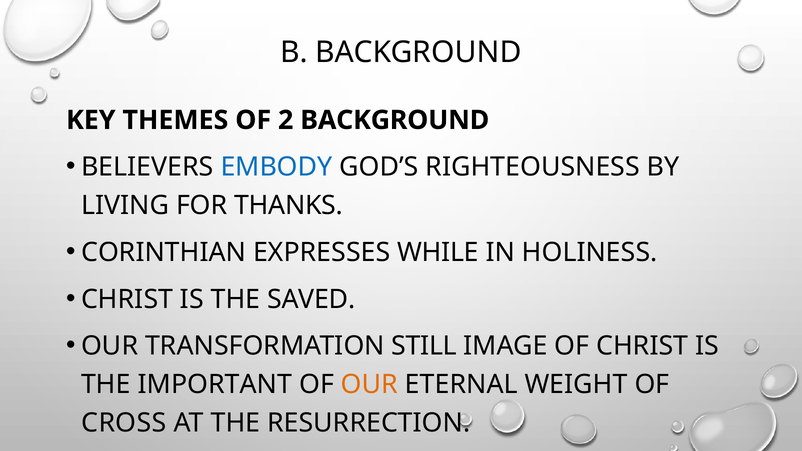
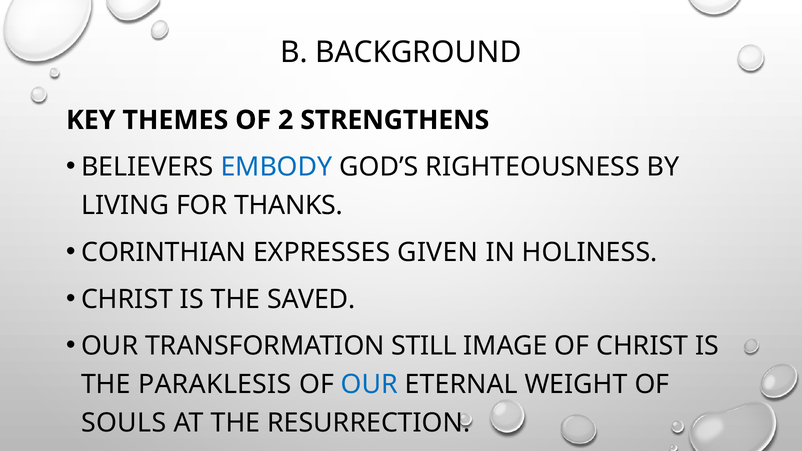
2 BACKGROUND: BACKGROUND -> STRENGTHENS
WHILE: WHILE -> GIVEN
IMPORTANT: IMPORTANT -> PARAKLESIS
OUR at (369, 385) colour: orange -> blue
CROSS: CROSS -> SOULS
